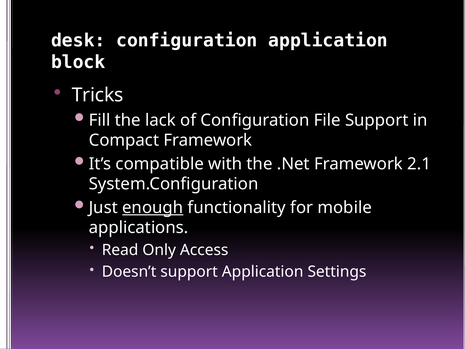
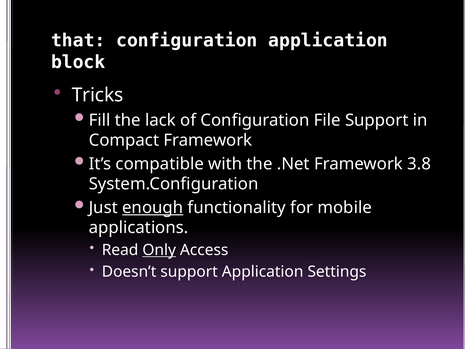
desk: desk -> that
2.1: 2.1 -> 3.8
Only underline: none -> present
